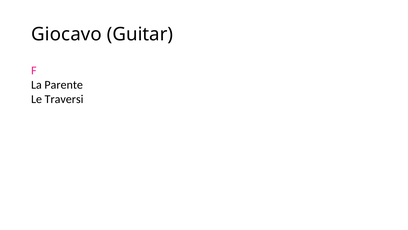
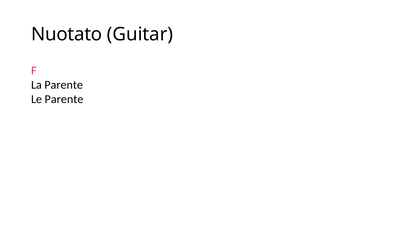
Giocavo: Giocavo -> Nuotato
Le Traversi: Traversi -> Parente
